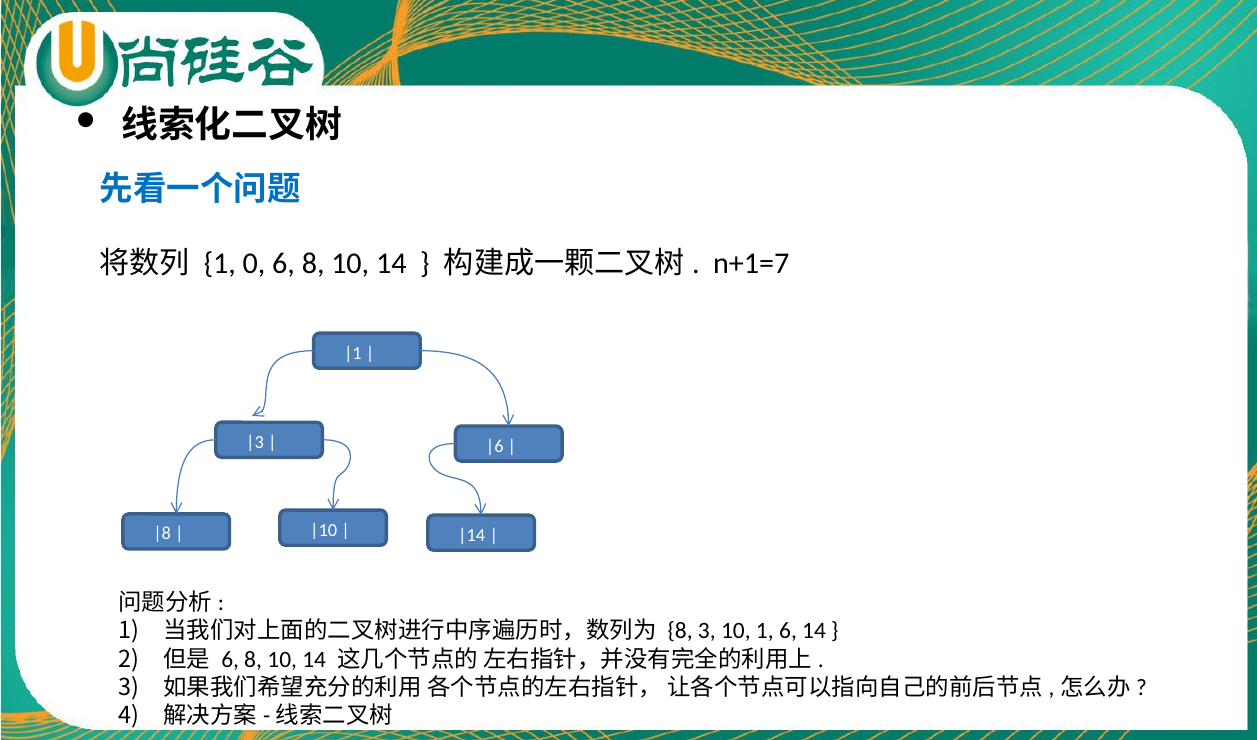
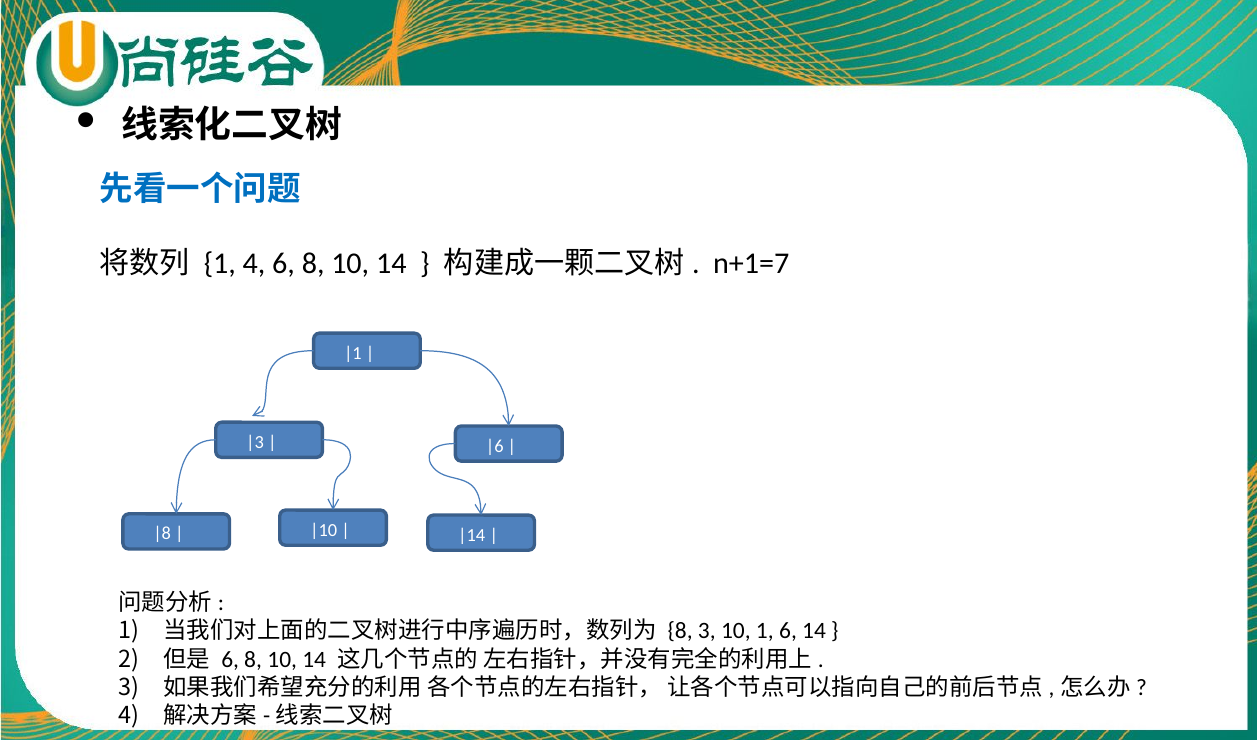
1 0: 0 -> 4
